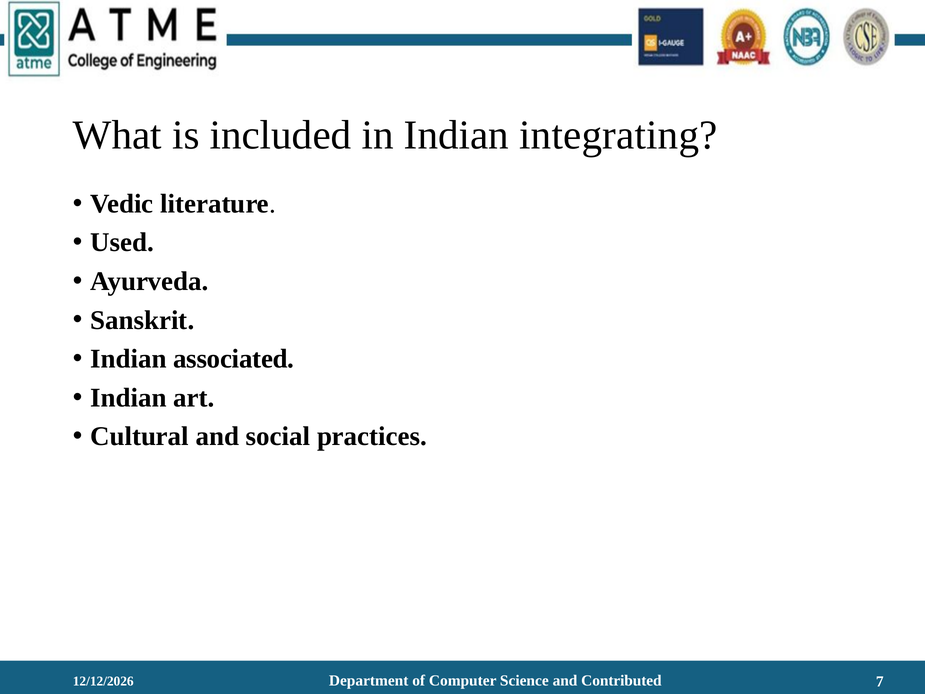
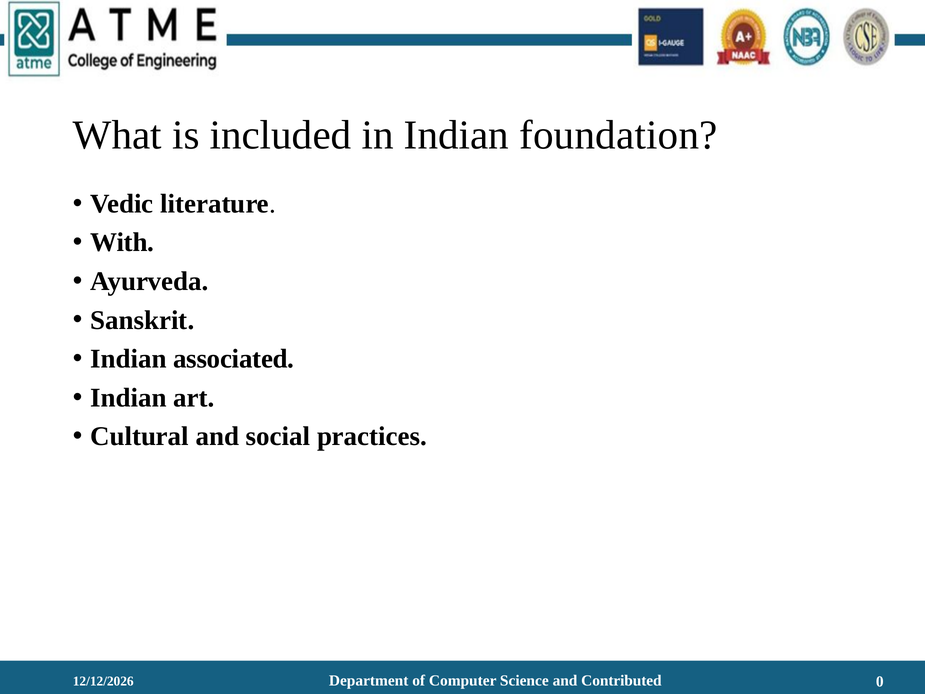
integrating: integrating -> foundation
Used: Used -> With
7: 7 -> 0
